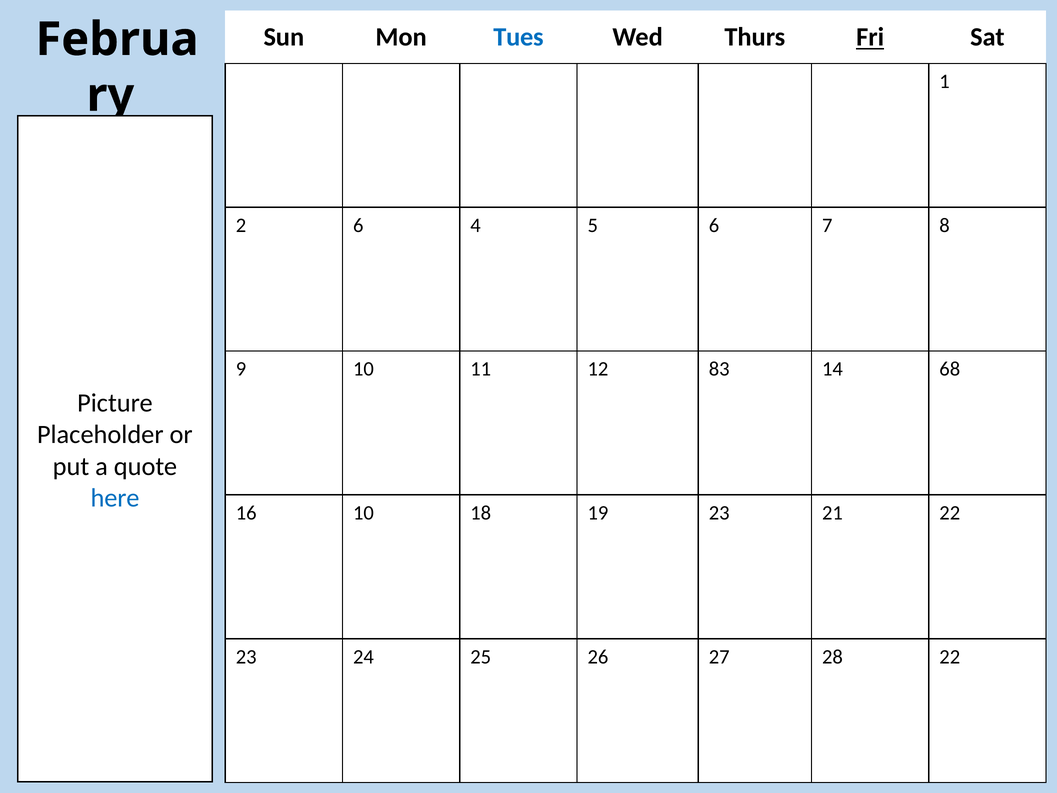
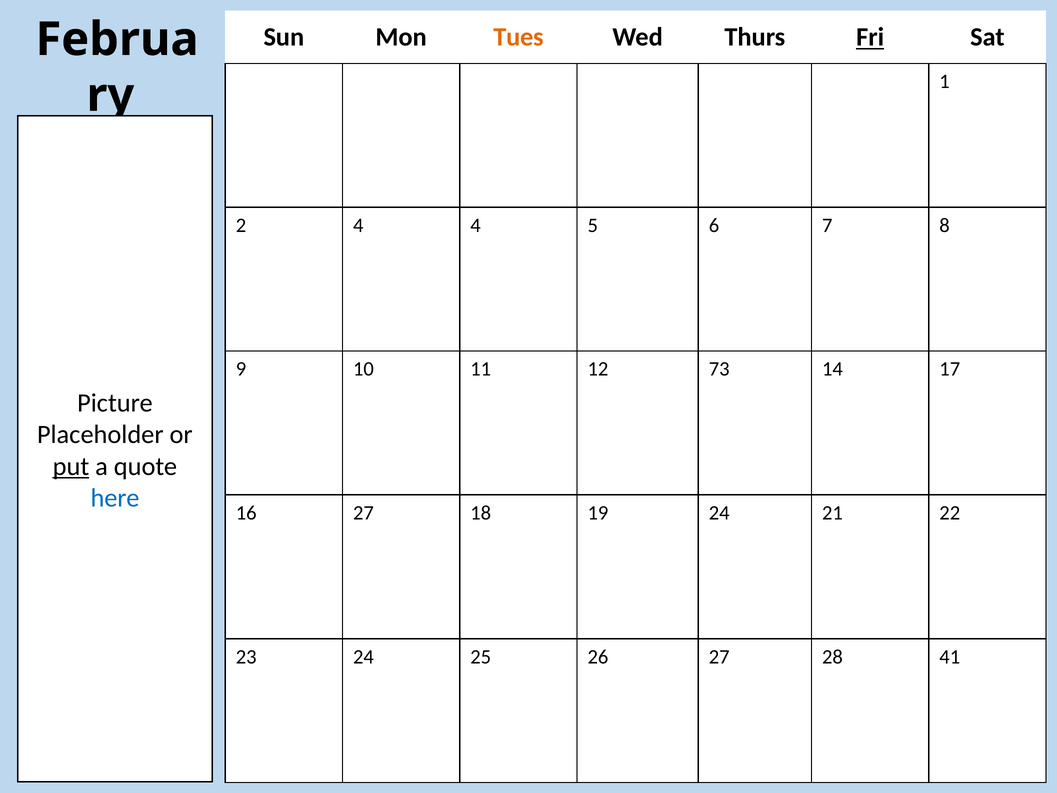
Tues colour: blue -> orange
2 6: 6 -> 4
83: 83 -> 73
68: 68 -> 17
put underline: none -> present
16 10: 10 -> 27
19 23: 23 -> 24
28 22: 22 -> 41
